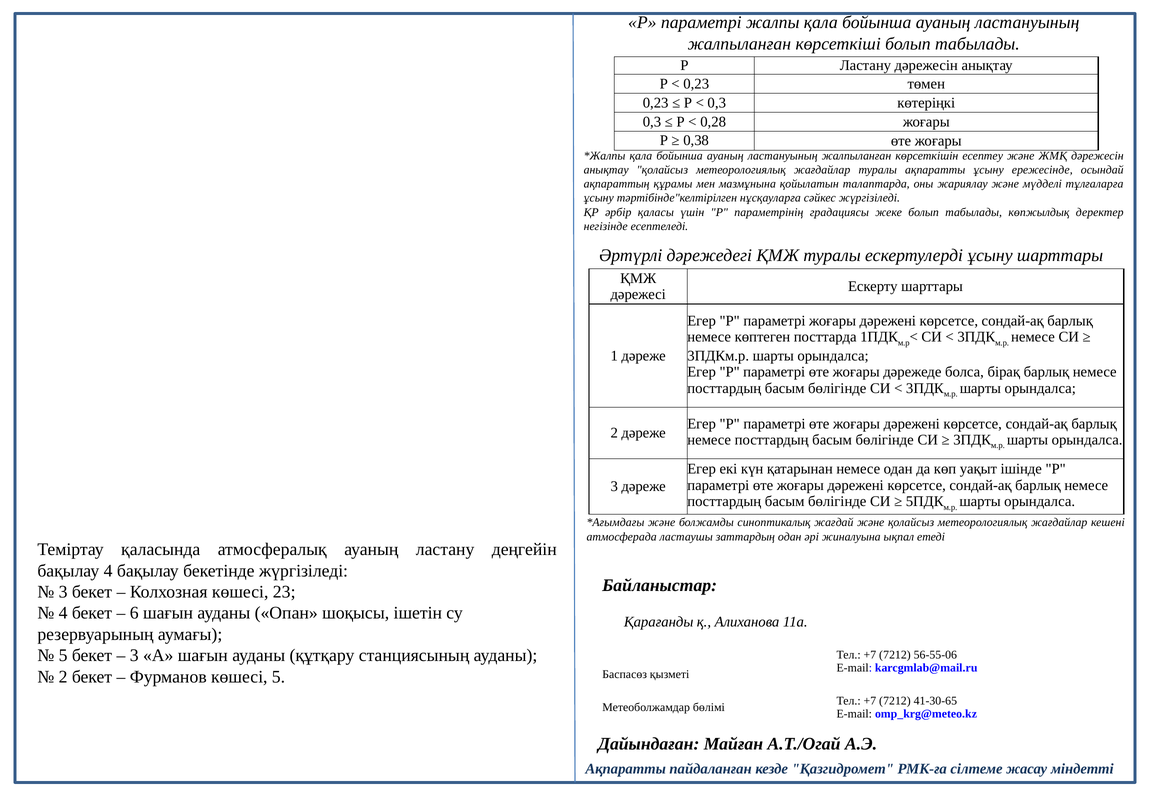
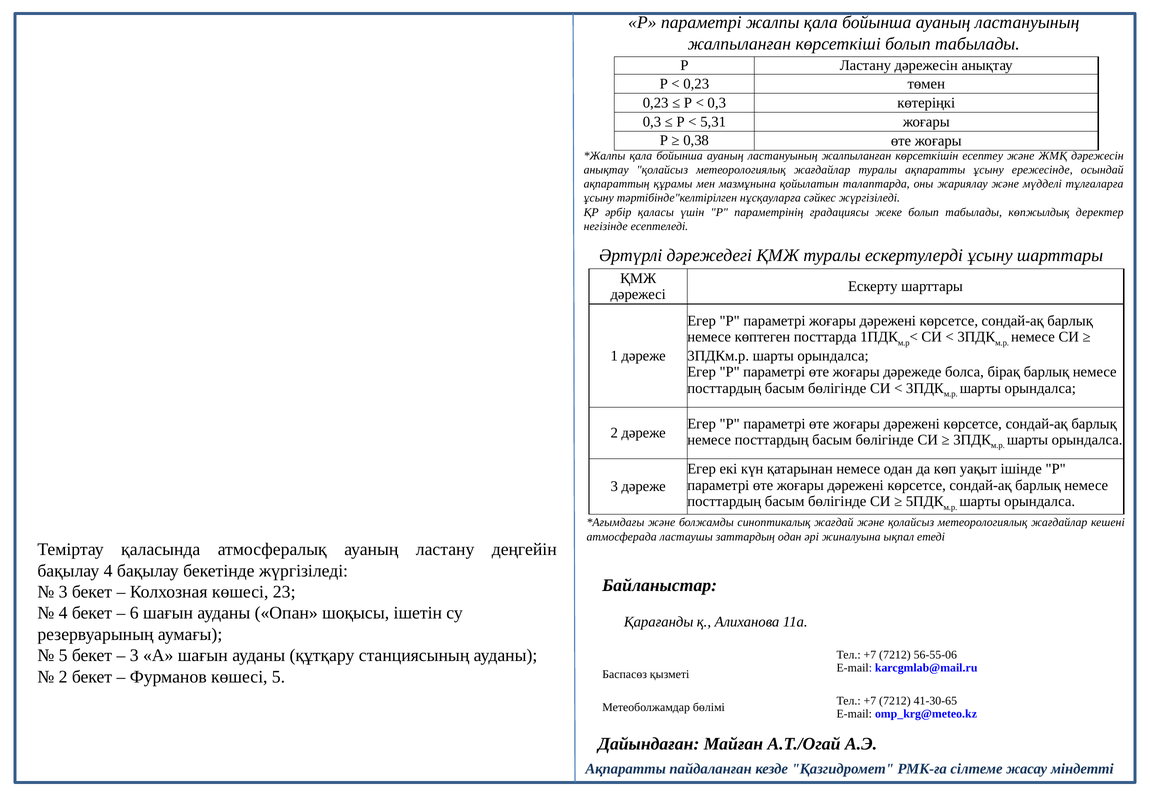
0,28: 0,28 -> 5,31
